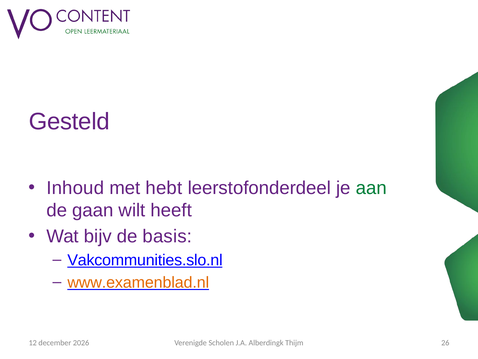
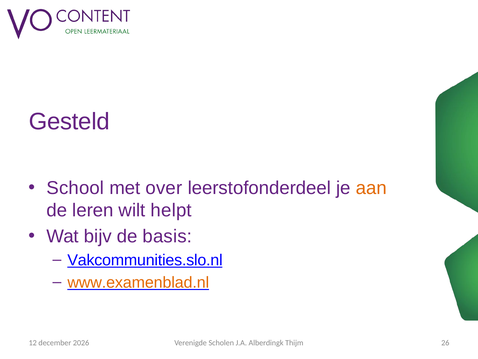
Inhoud: Inhoud -> School
hebt: hebt -> over
aan colour: green -> orange
gaan: gaan -> leren
heeft: heeft -> helpt
